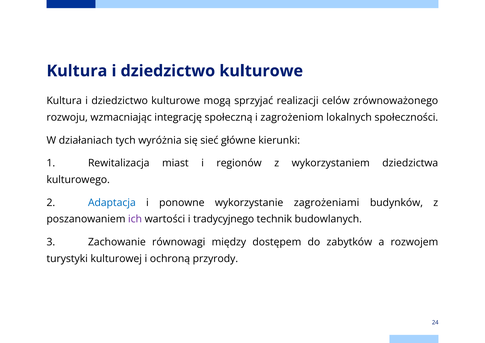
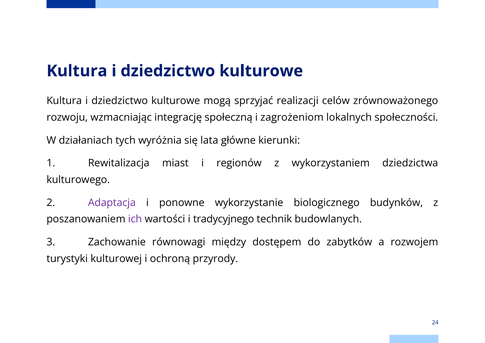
sieć: sieć -> lata
Adaptacja colour: blue -> purple
zagrożeniami: zagrożeniami -> biologicznego
